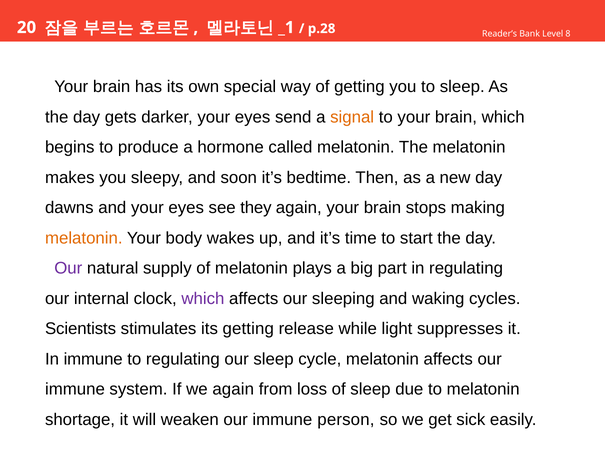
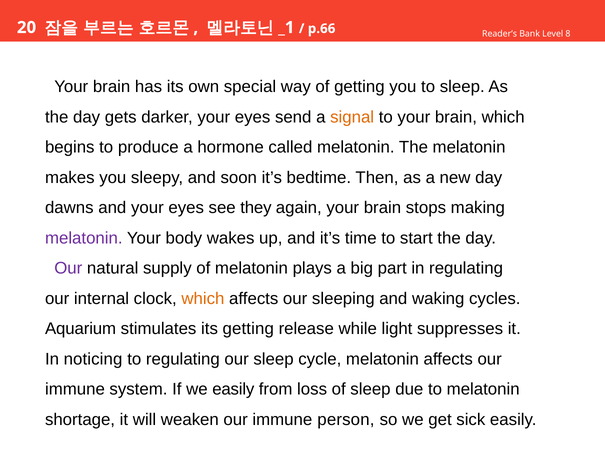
p.28: p.28 -> p.66
melatonin at (84, 238) colour: orange -> purple
which at (203, 298) colour: purple -> orange
Scientists: Scientists -> Aquarium
In immune: immune -> noticing
we again: again -> easily
